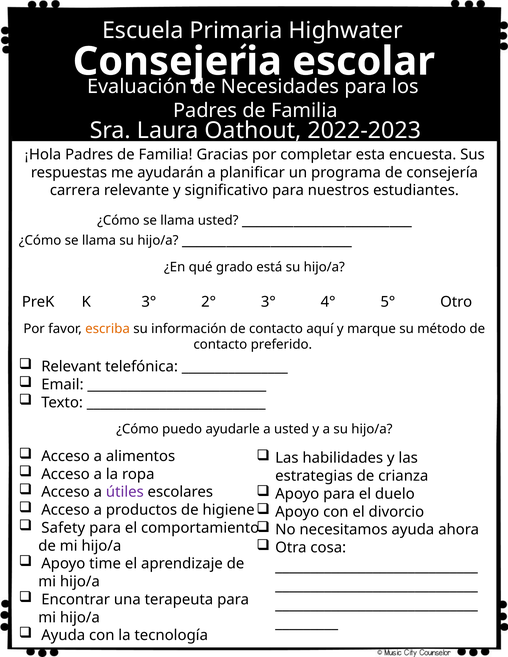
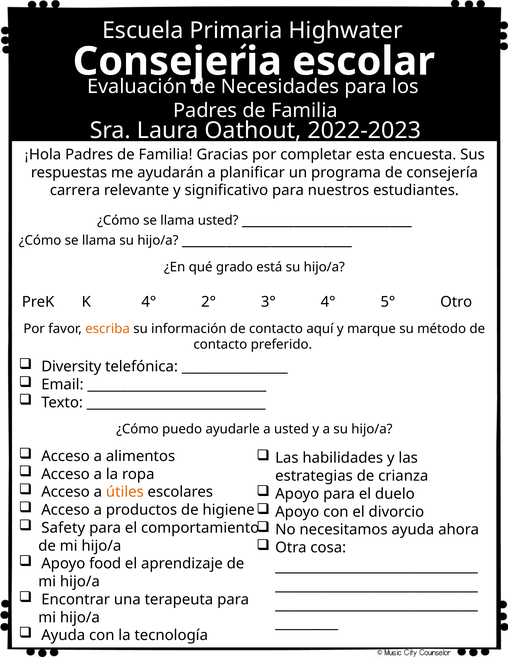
K 3°: 3° -> 4°
Relevant: Relevant -> Diversity
útiles colour: purple -> orange
time: time -> food
